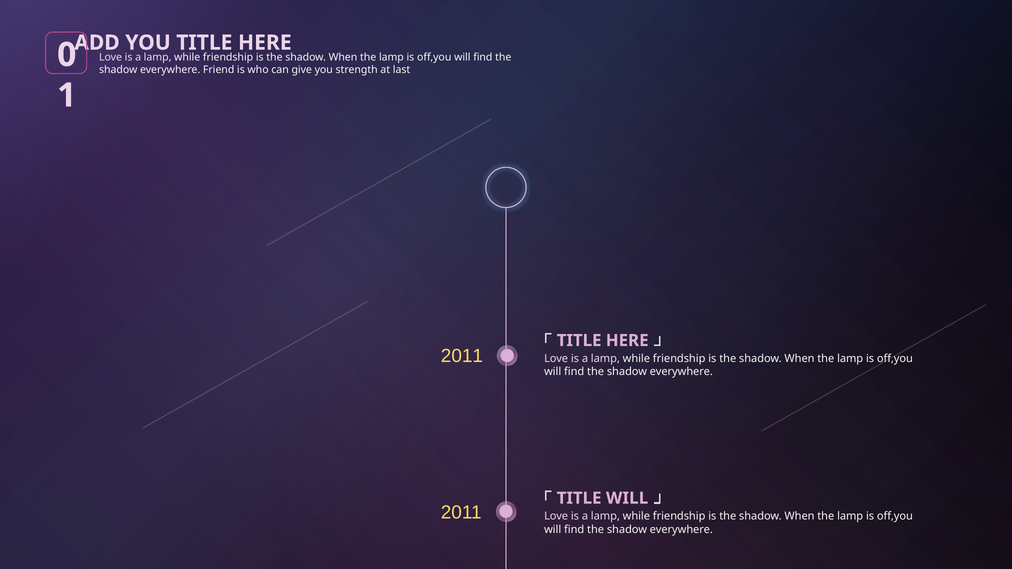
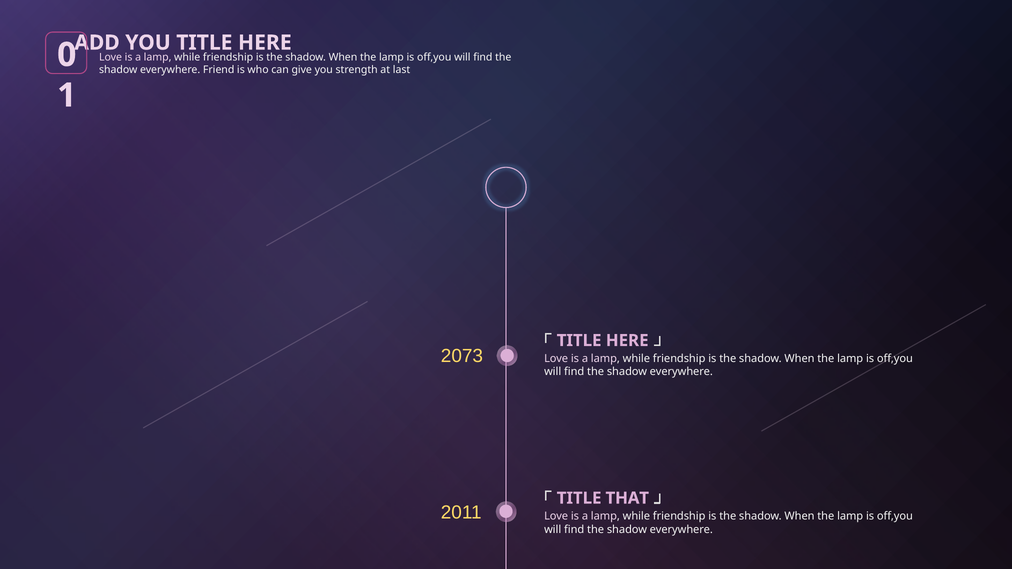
2011 at (462, 356): 2011 -> 2073
TITLE WILL: WILL -> THAT
